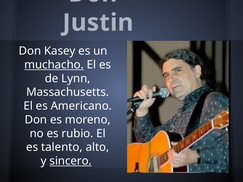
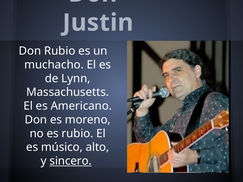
Don Kasey: Kasey -> Rubio
muchacho underline: present -> none
talento: talento -> músico
